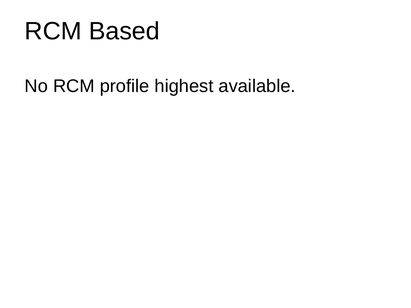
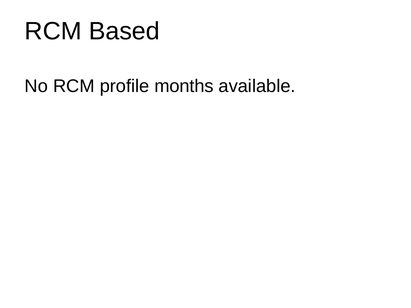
highest: highest -> months
